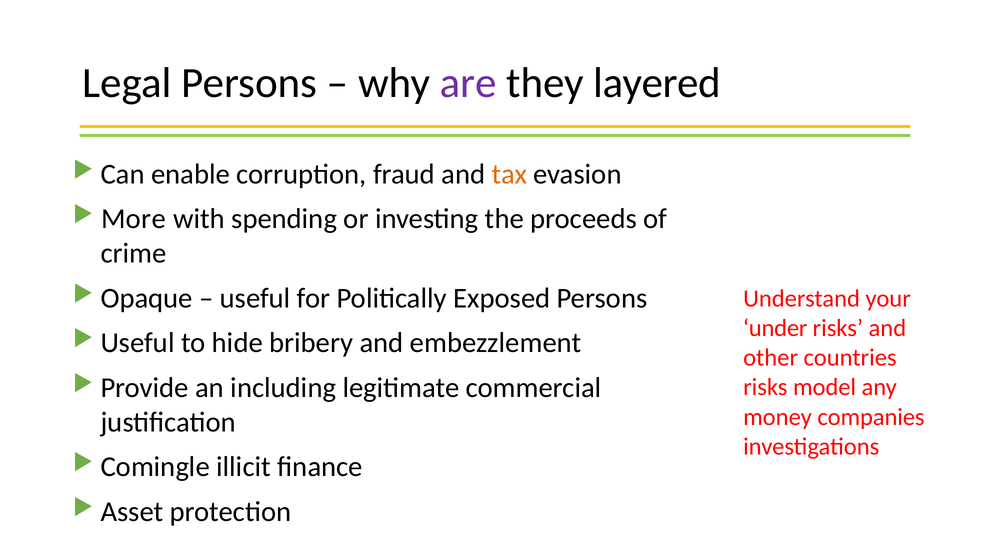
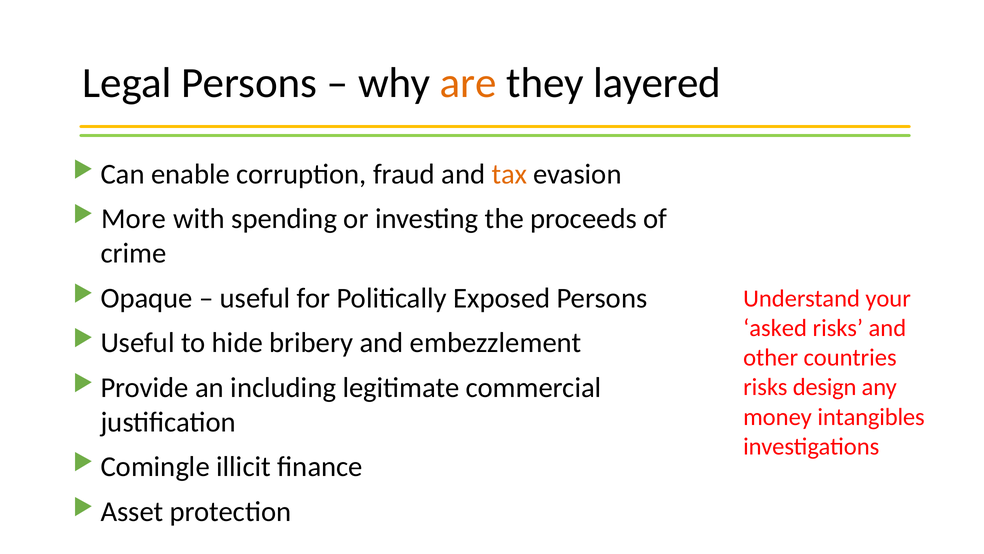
are colour: purple -> orange
under: under -> asked
model: model -> design
companies: companies -> intangibles
